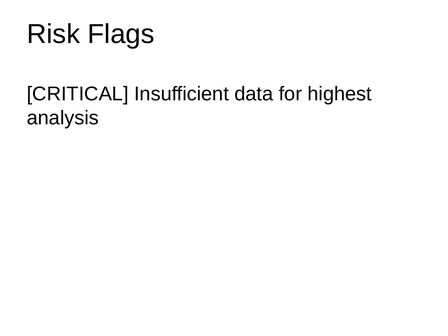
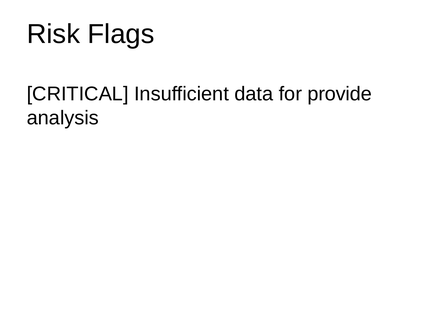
highest: highest -> provide
